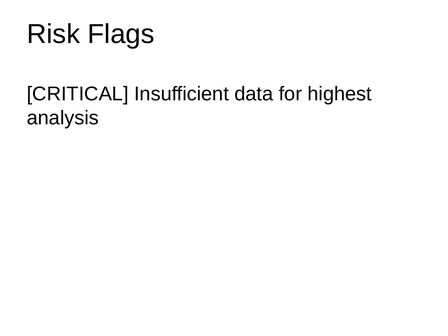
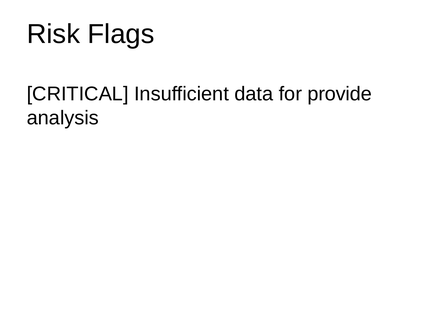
highest: highest -> provide
